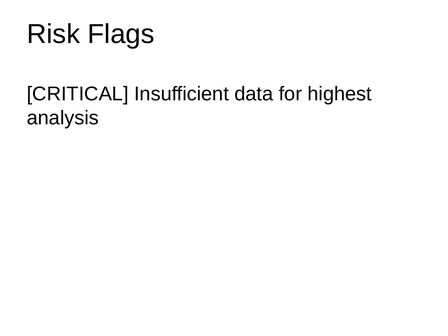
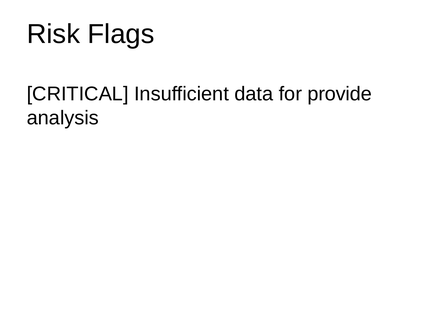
highest: highest -> provide
